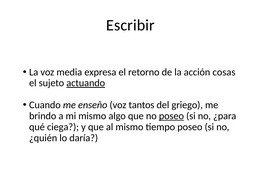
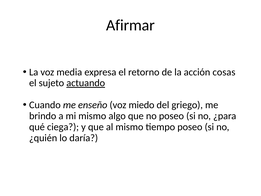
Escribir: Escribir -> Afirmar
tantos: tantos -> miedo
poseo at (171, 116) underline: present -> none
